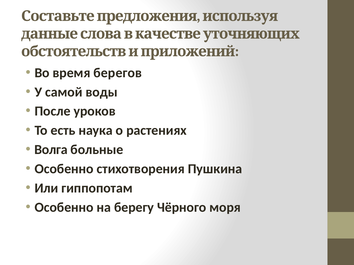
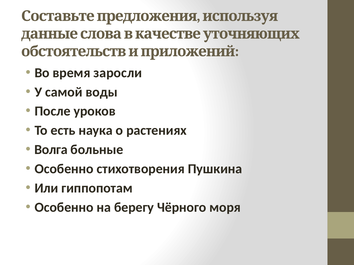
берегов: берегов -> заросли
